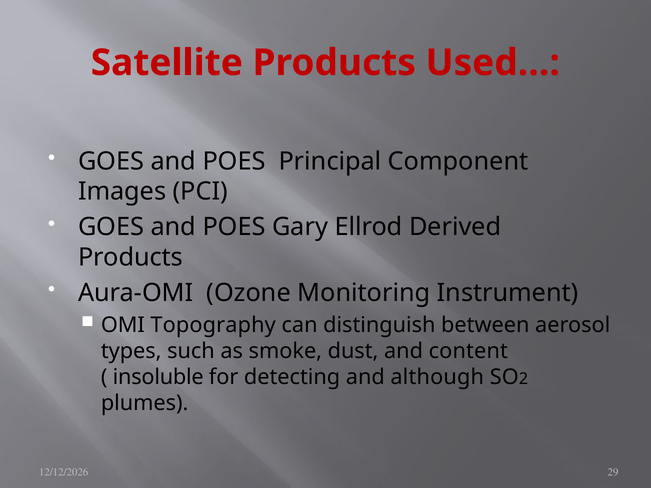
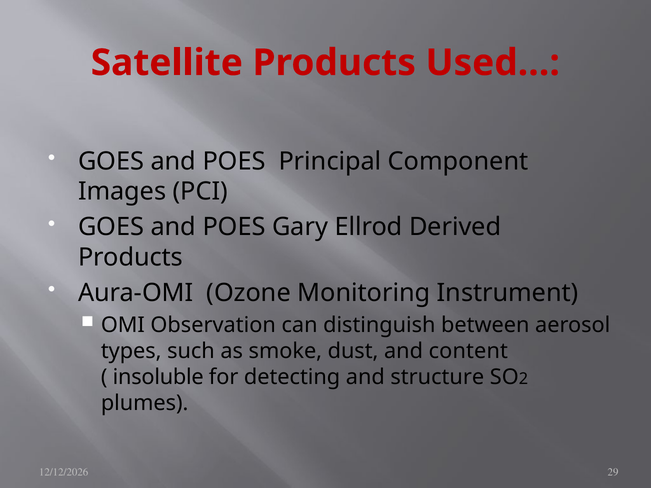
Topography: Topography -> Observation
although: although -> structure
